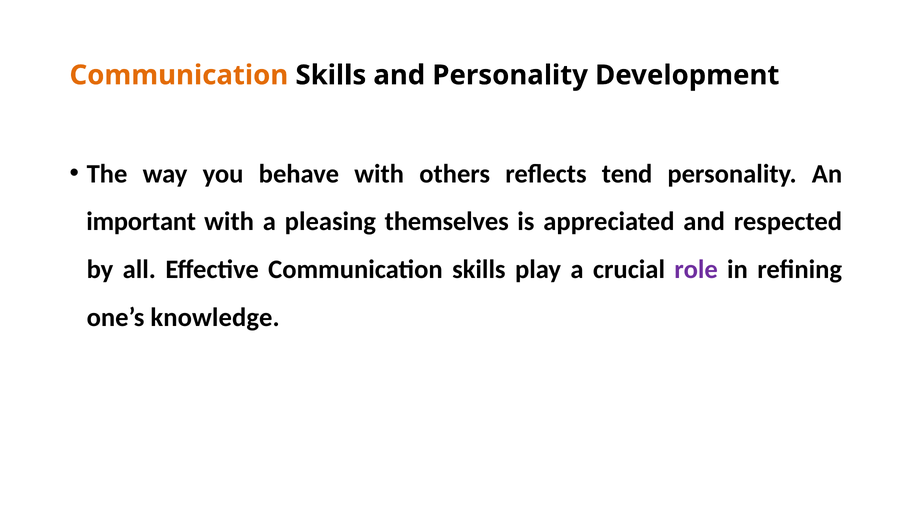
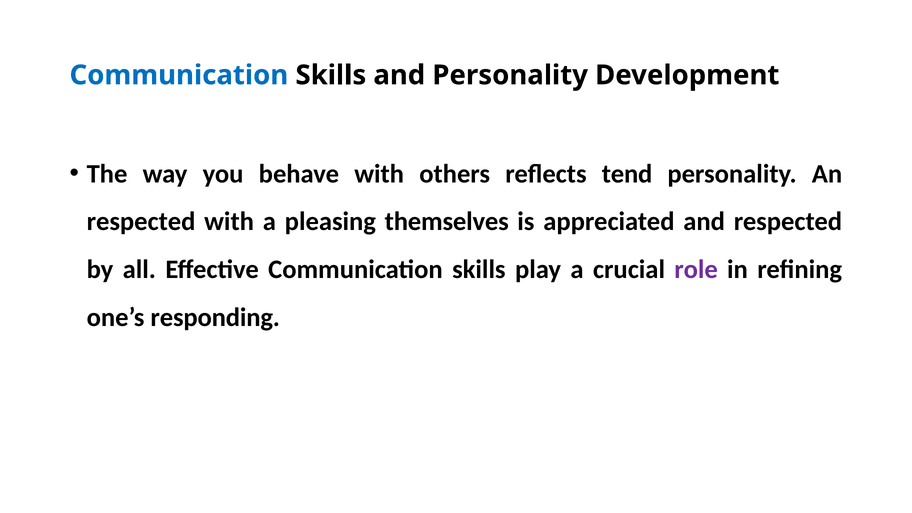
Communication at (179, 75) colour: orange -> blue
important at (141, 222): important -> respected
knowledge: knowledge -> responding
